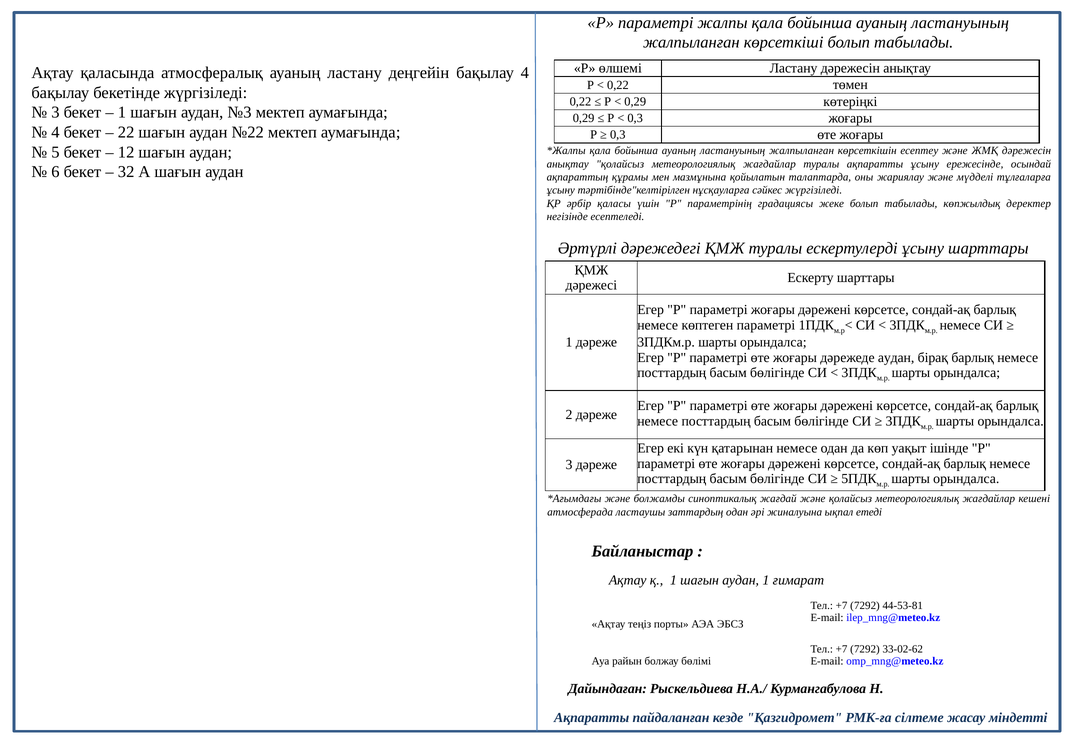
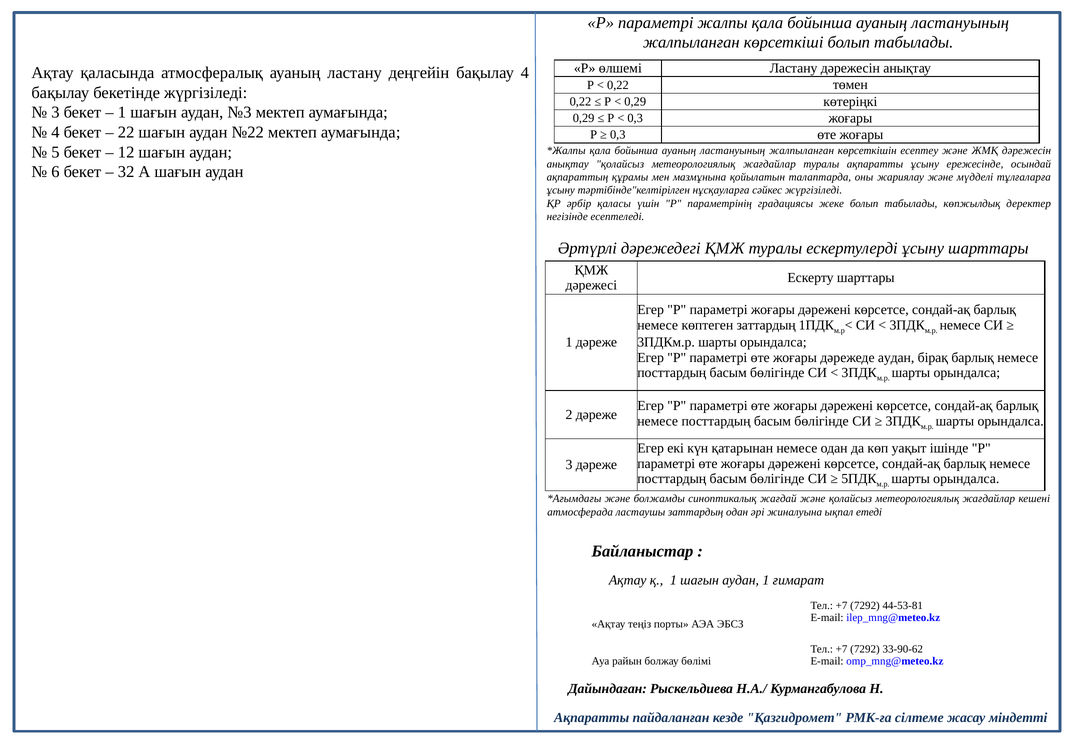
көптеген параметрі: параметрі -> заттардың
33-02-62: 33-02-62 -> 33-90-62
